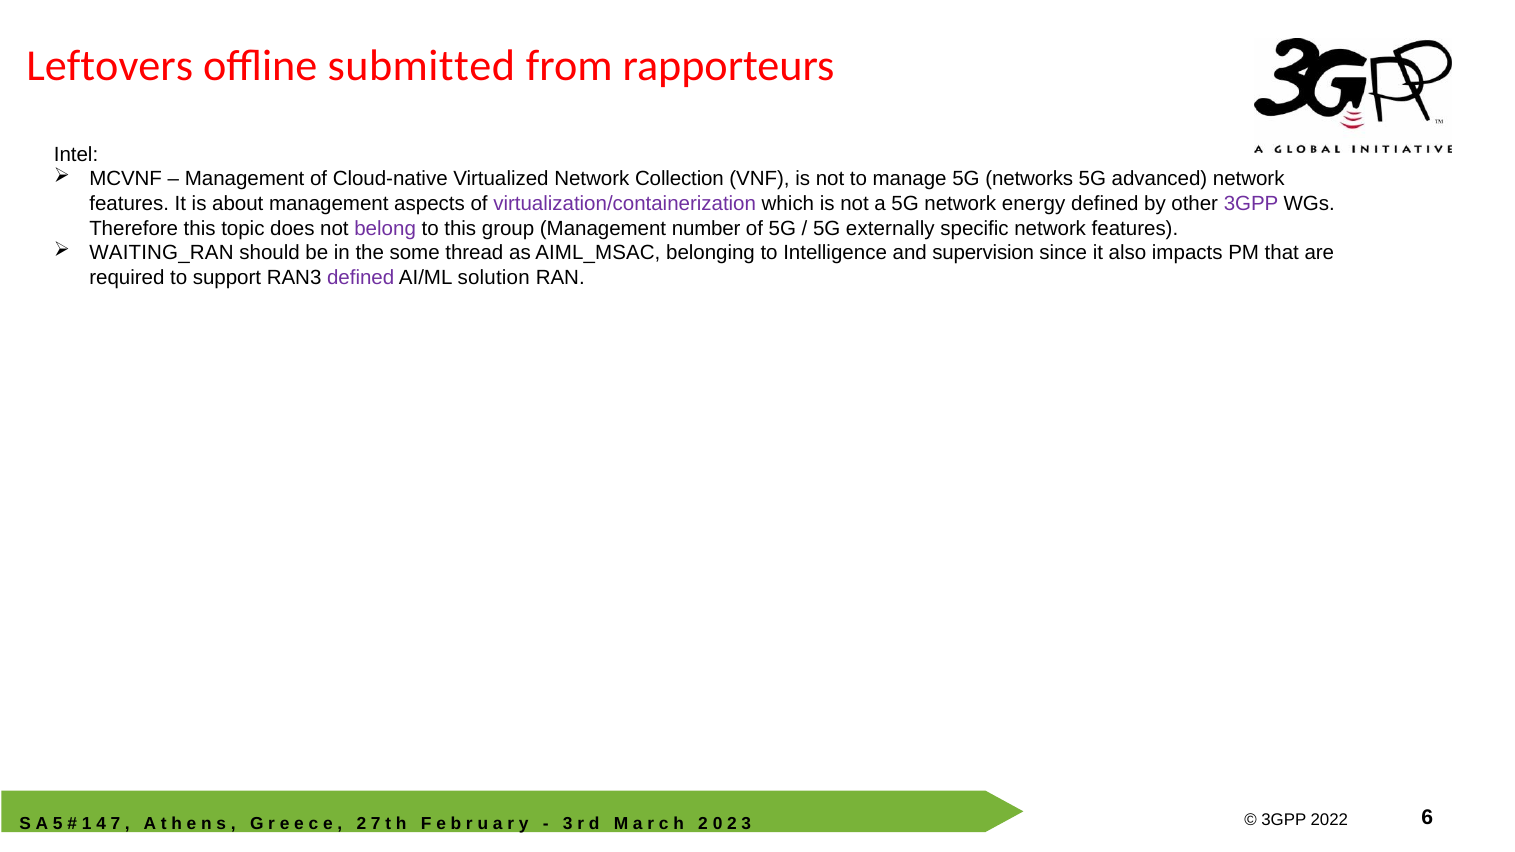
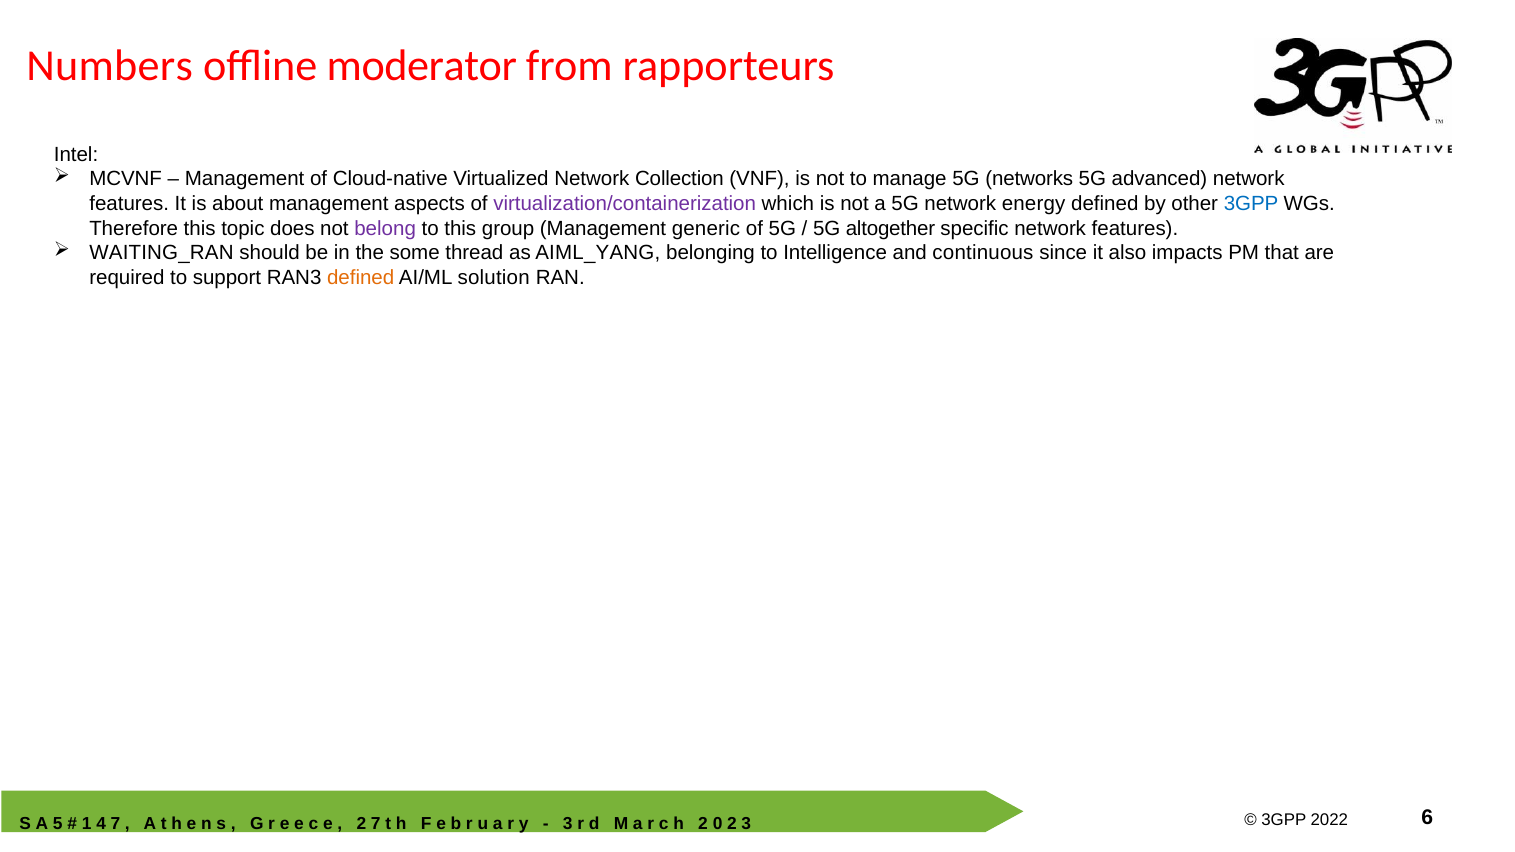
Leftovers: Leftovers -> Numbers
submitted: submitted -> moderator
3GPP at (1251, 204) colour: purple -> blue
number: number -> generic
externally: externally -> altogether
AIML_MSAC: AIML_MSAC -> AIML_YANG
supervision: supervision -> continuous
defined at (361, 278) colour: purple -> orange
